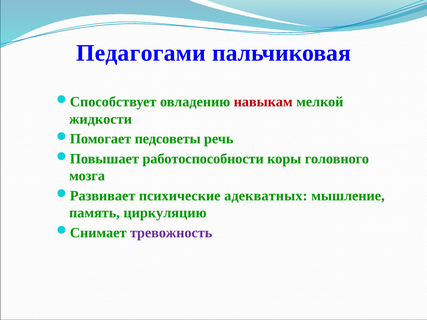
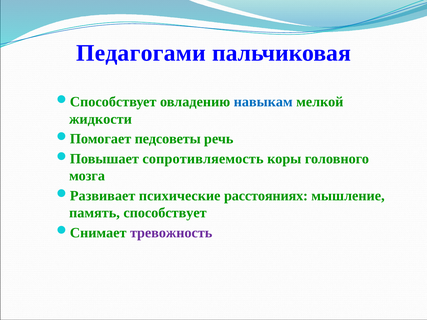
навыкам colour: red -> blue
работоспособности: работоспособности -> сопротивляемость
адекватных: адекватных -> расстояниях
циркуляцию: циркуляцию -> способствует
